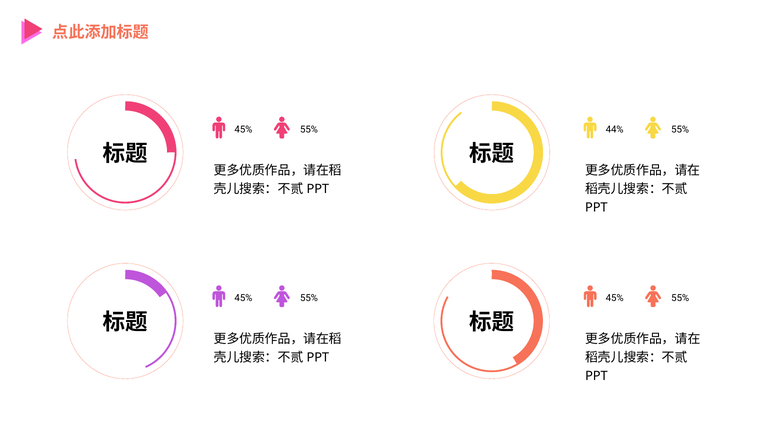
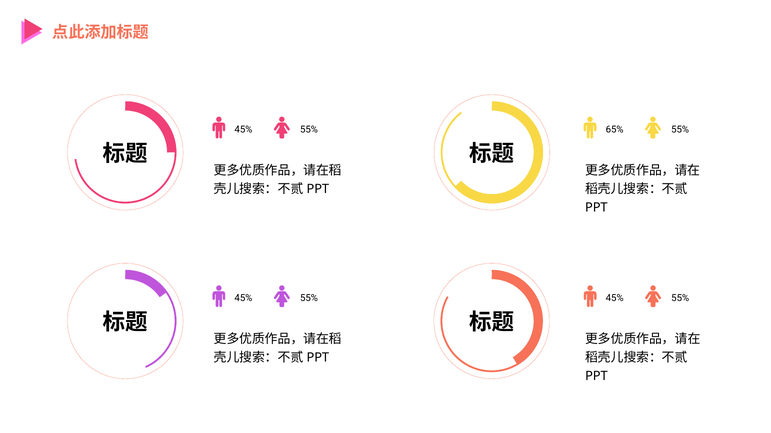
44%: 44% -> 65%
